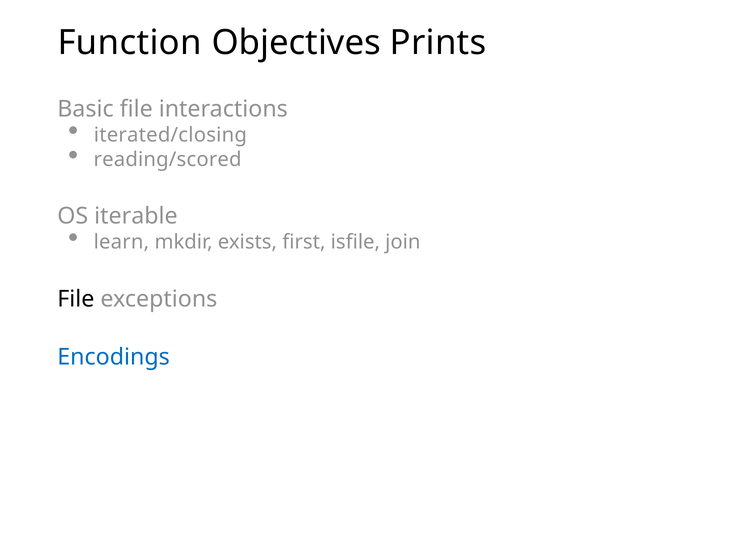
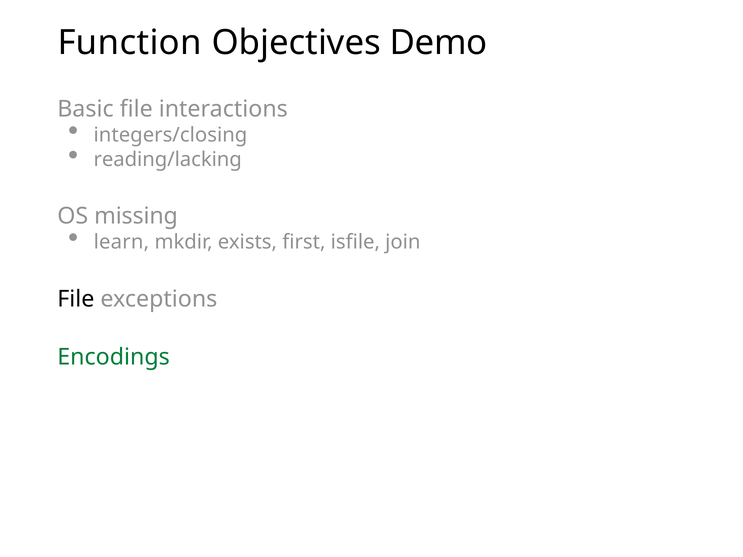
Prints: Prints -> Demo
iterated/closing: iterated/closing -> integers/closing
reading/scored: reading/scored -> reading/lacking
iterable: iterable -> missing
Encodings colour: blue -> green
